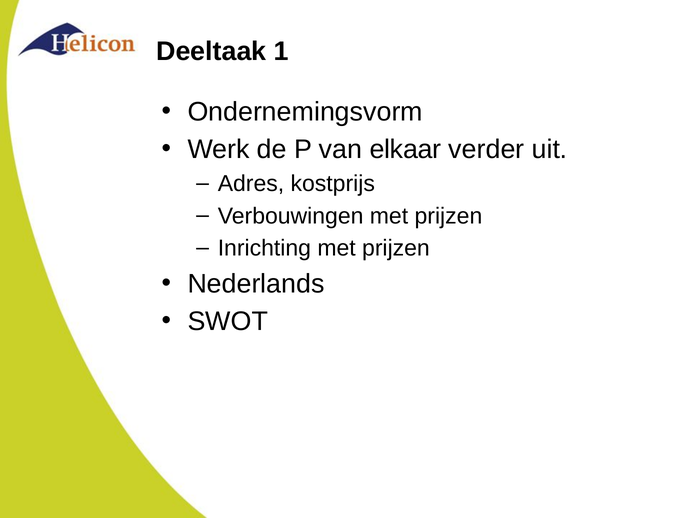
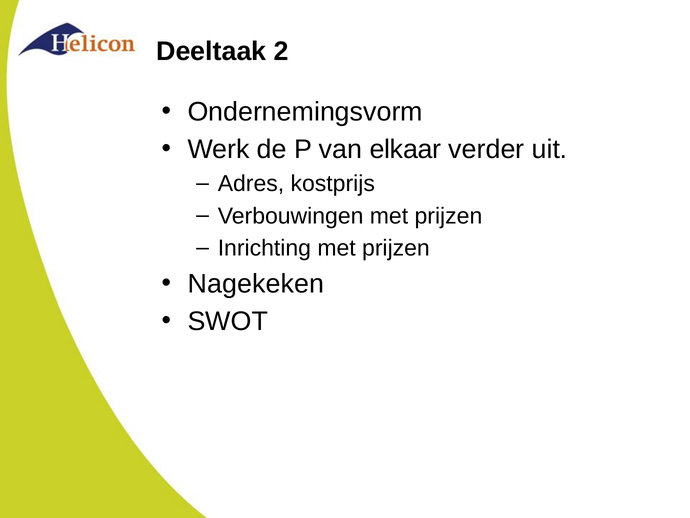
1: 1 -> 2
Nederlands: Nederlands -> Nagekeken
